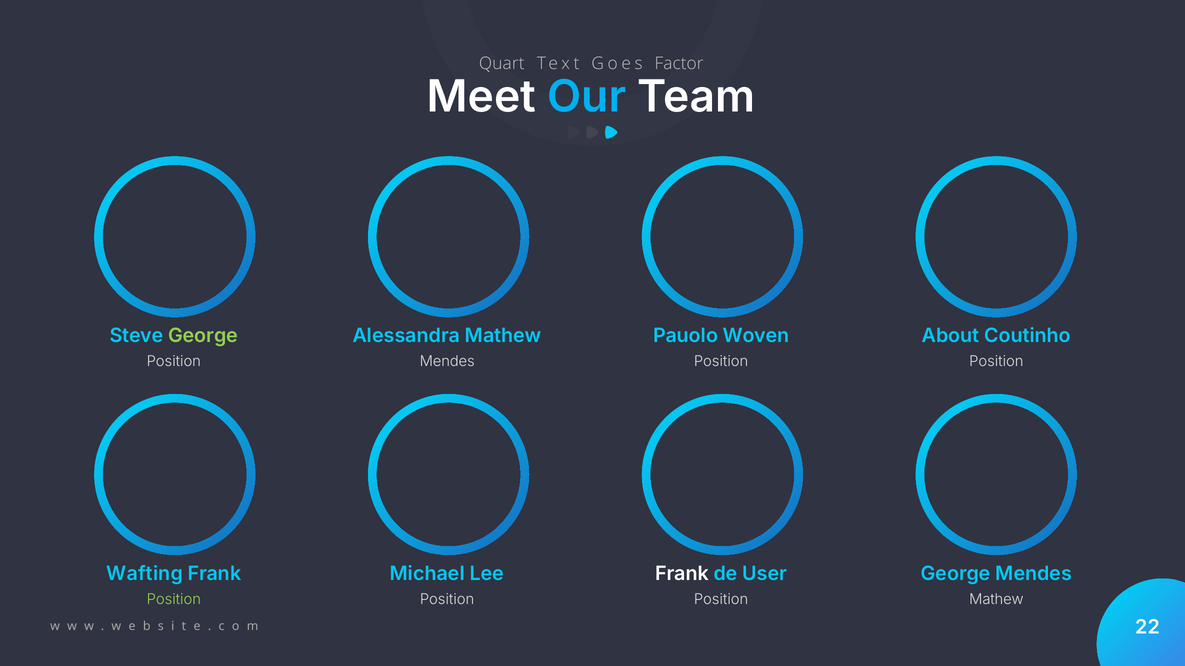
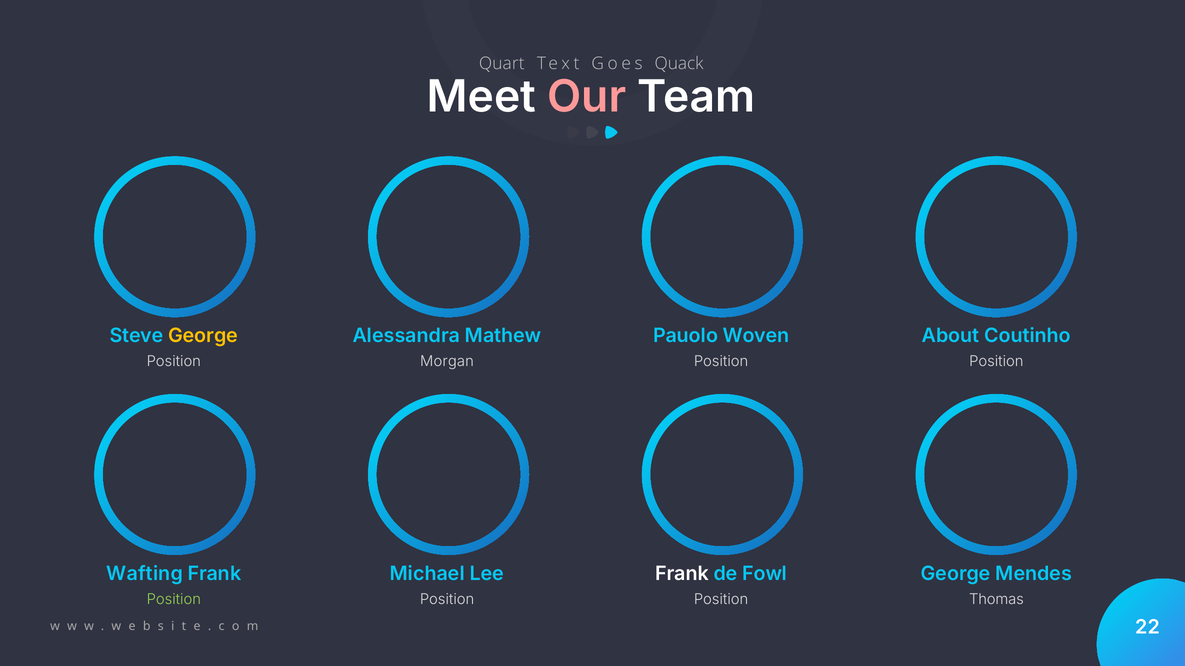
Factor: Factor -> Quack
Our colour: light blue -> pink
George at (203, 336) colour: light green -> yellow
Mendes at (447, 362): Mendes -> Morgan
User: User -> Fowl
Mathew at (996, 600): Mathew -> Thomas
